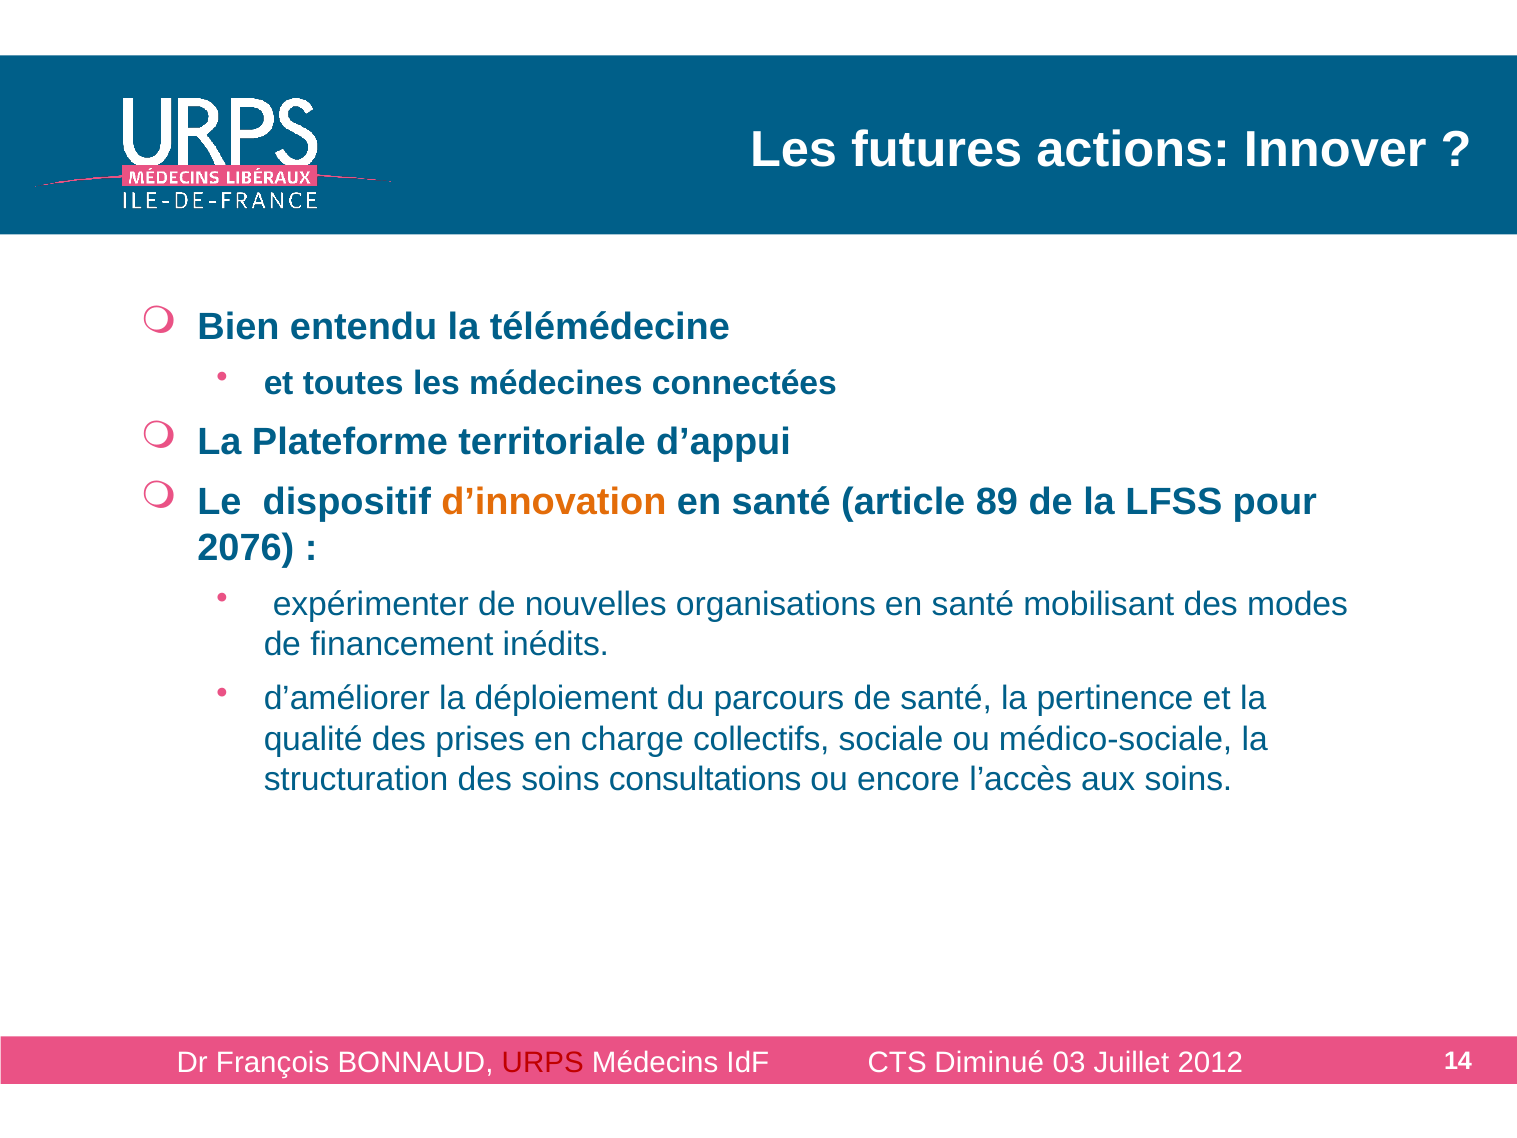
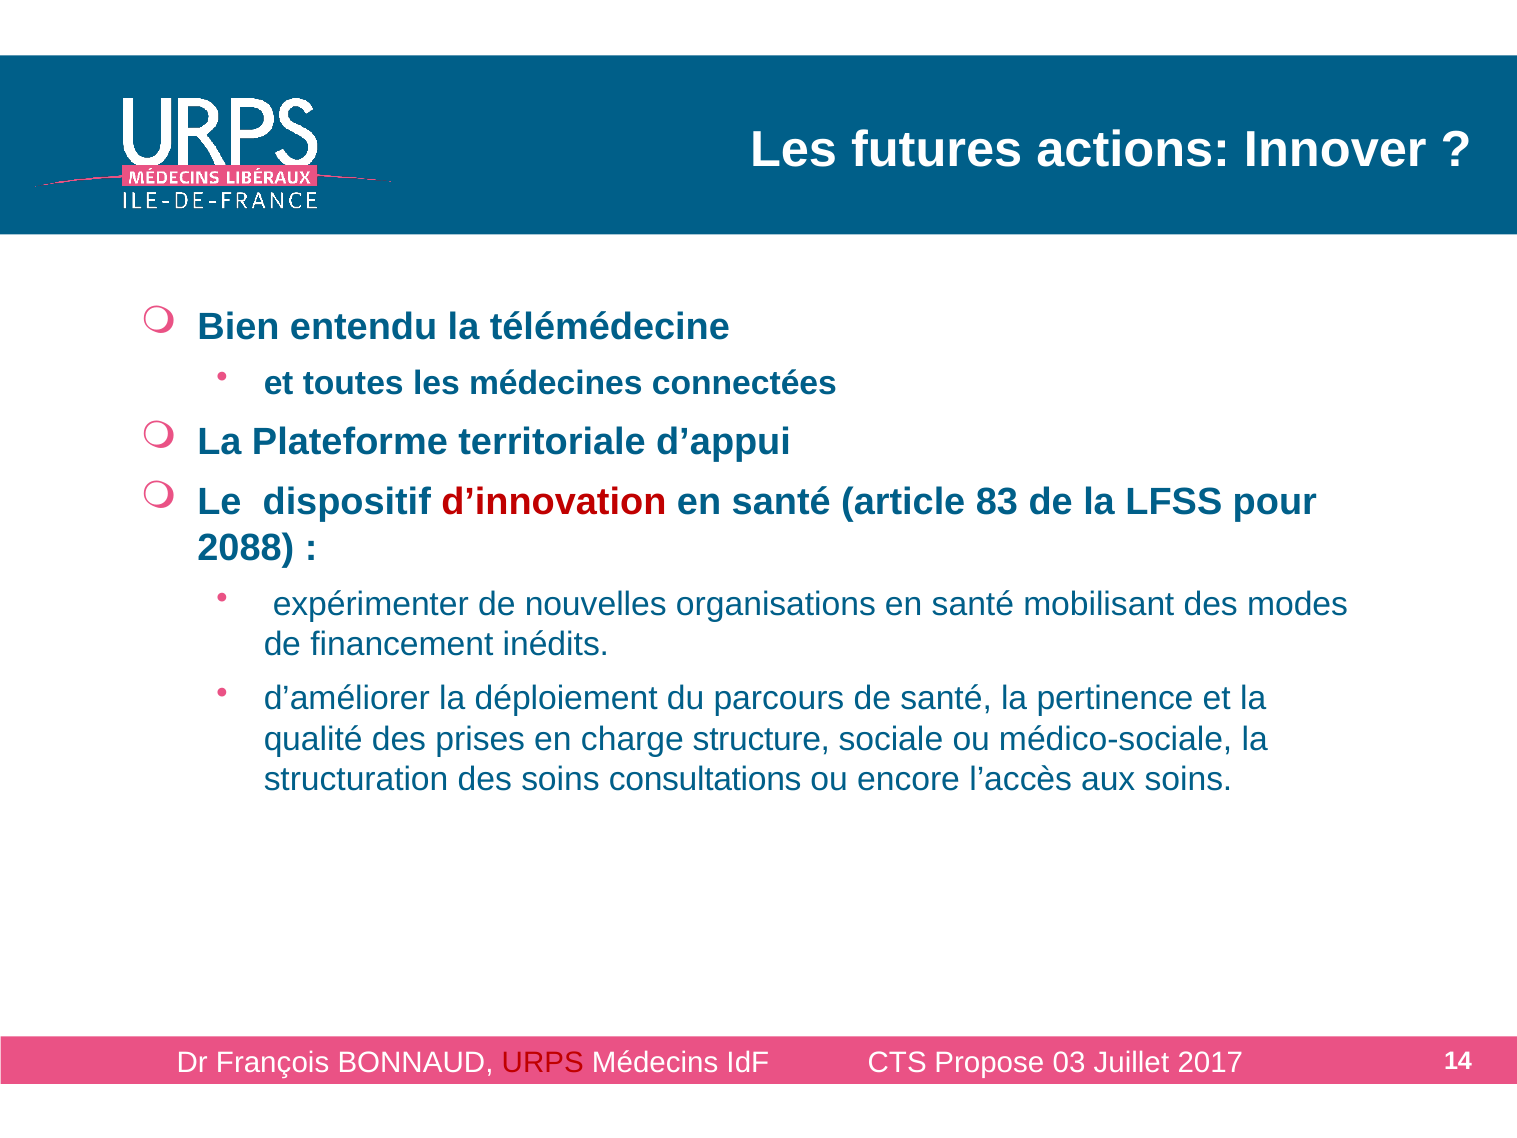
d’innovation colour: orange -> red
89: 89 -> 83
2076: 2076 -> 2088
collectifs: collectifs -> structure
Diminué: Diminué -> Propose
2012: 2012 -> 2017
